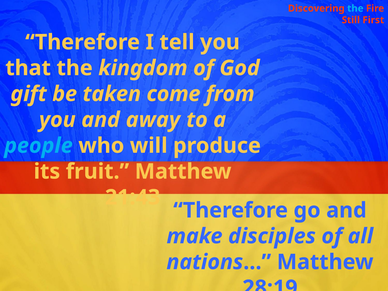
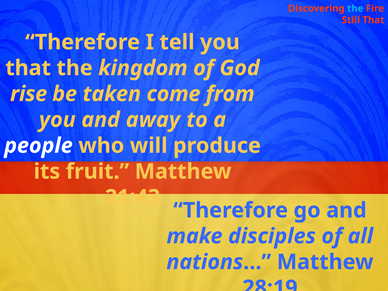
Still First: First -> That
gift: gift -> rise
people colour: light blue -> white
